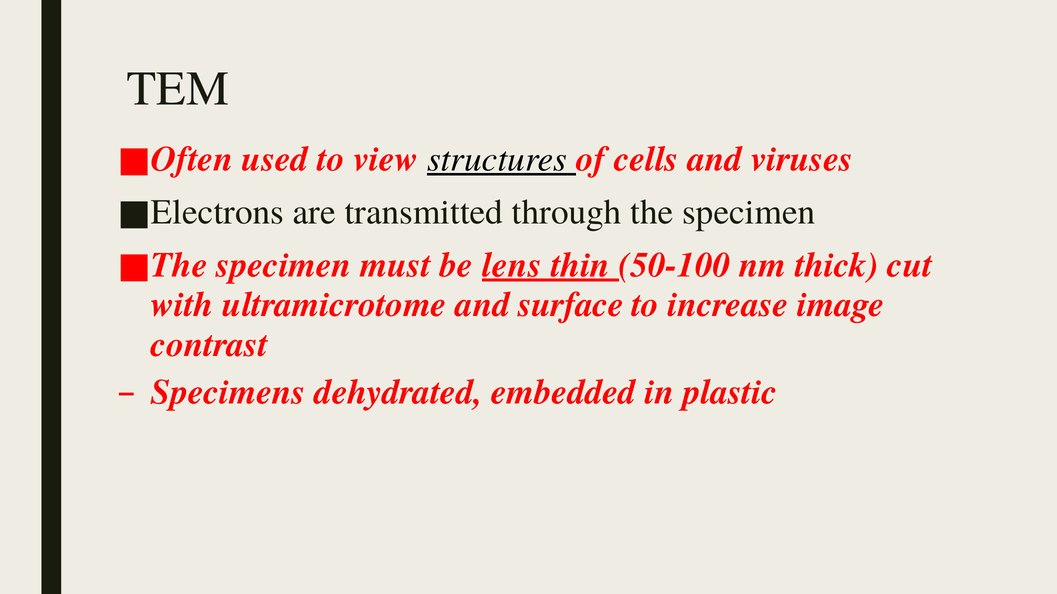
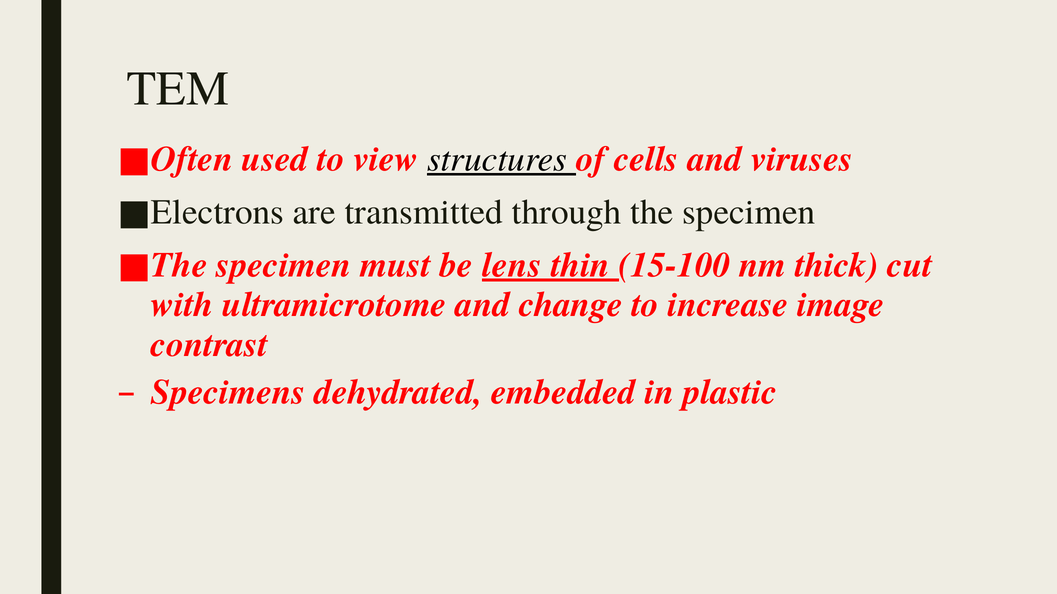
50-100: 50-100 -> 15-100
surface: surface -> change
